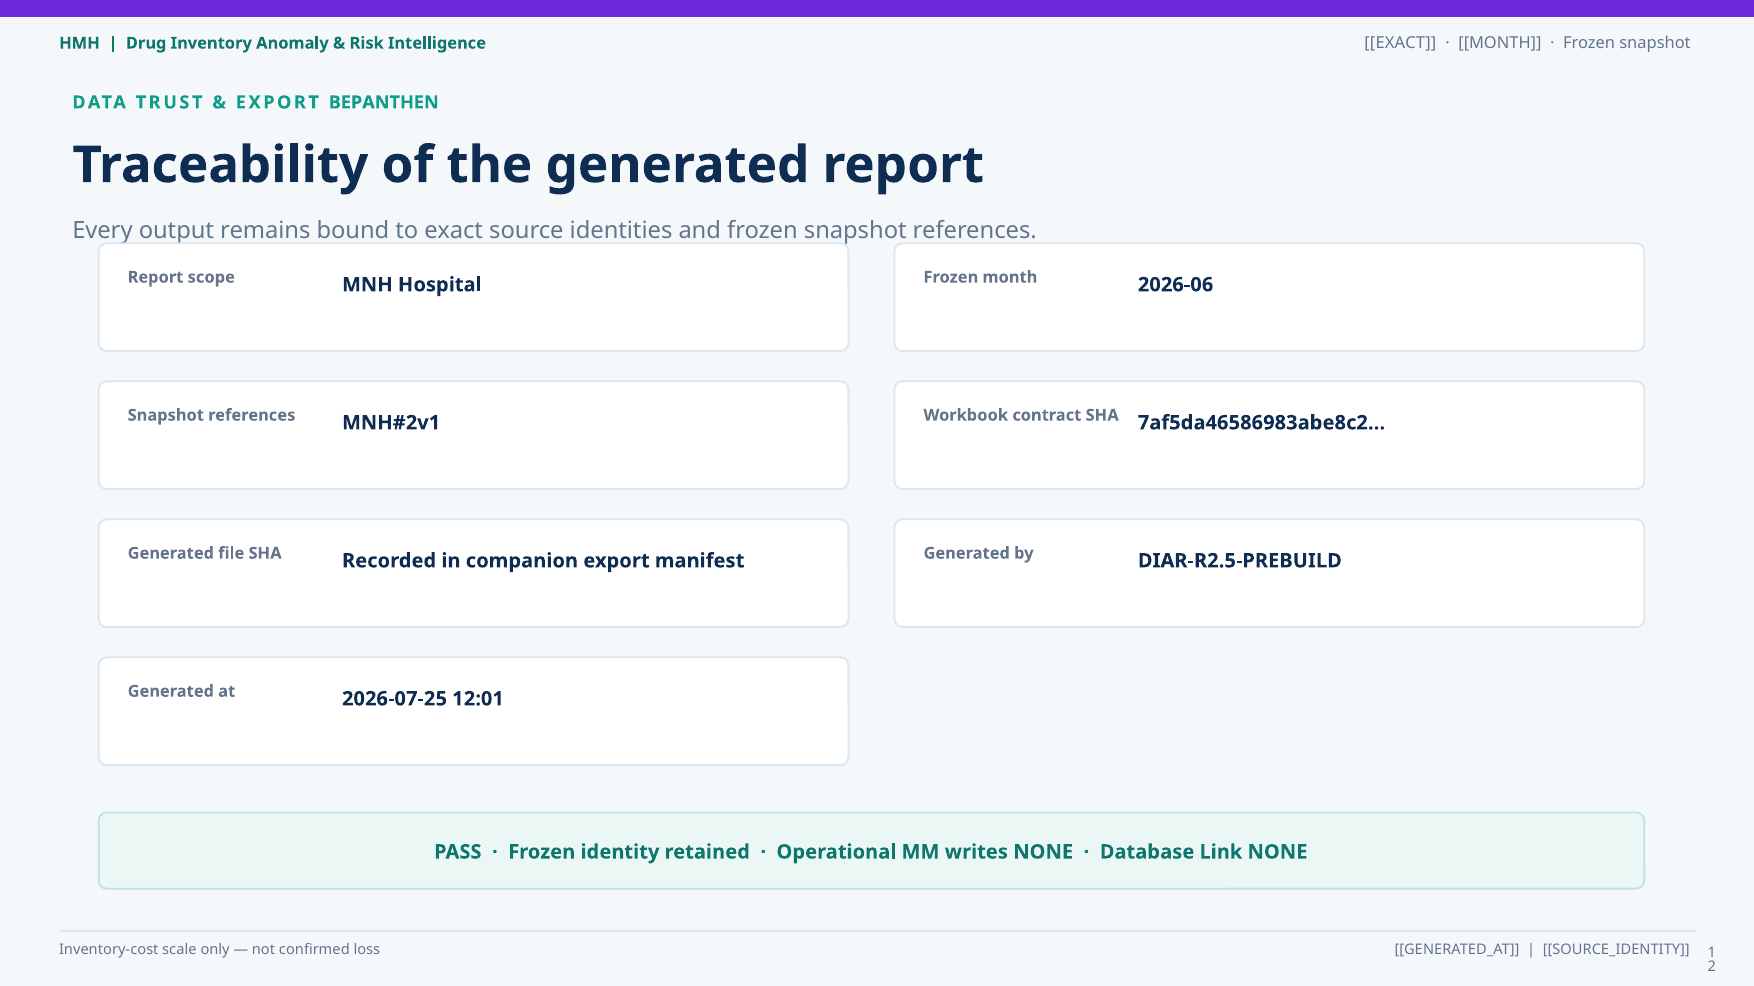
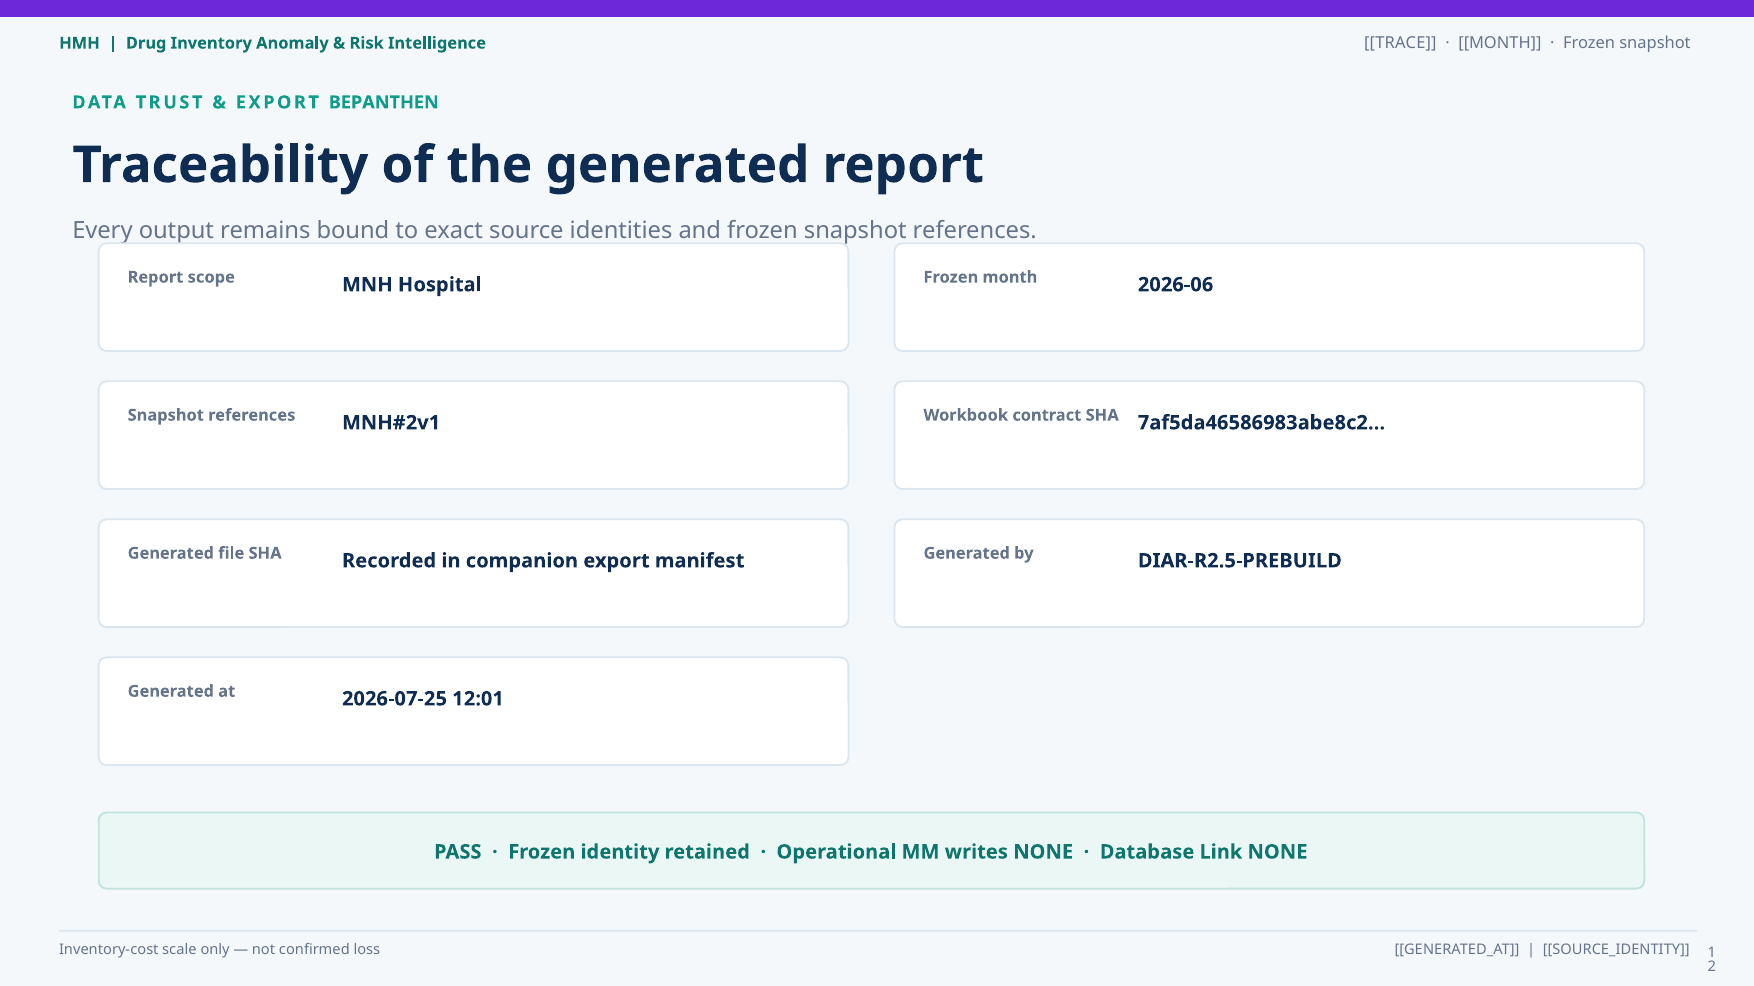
EXACT at (1400, 43): EXACT -> TRACE
